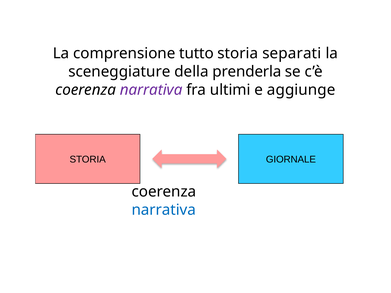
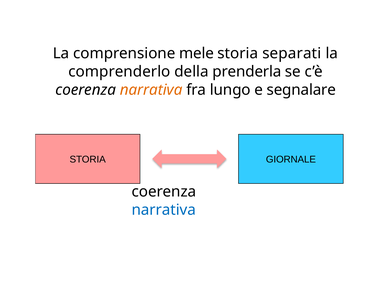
tutto: tutto -> mele
sceneggiature: sceneggiature -> comprenderlo
narrativa at (151, 90) colour: purple -> orange
ultimi: ultimi -> lungo
aggiunge: aggiunge -> segnalare
